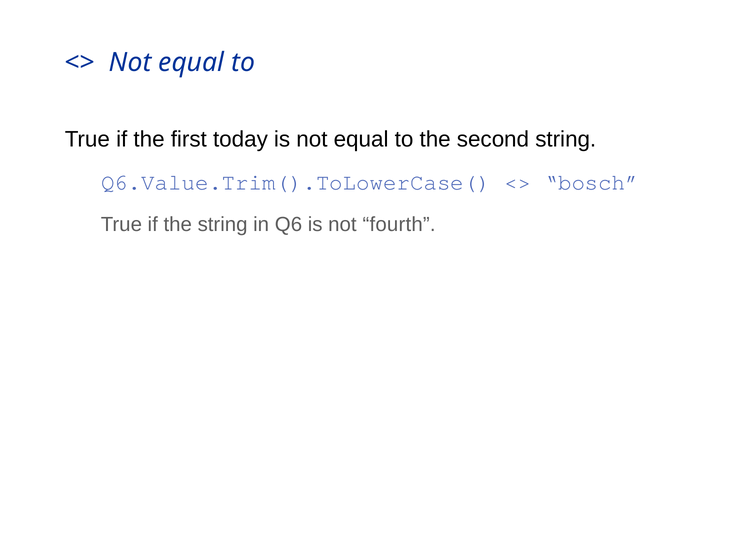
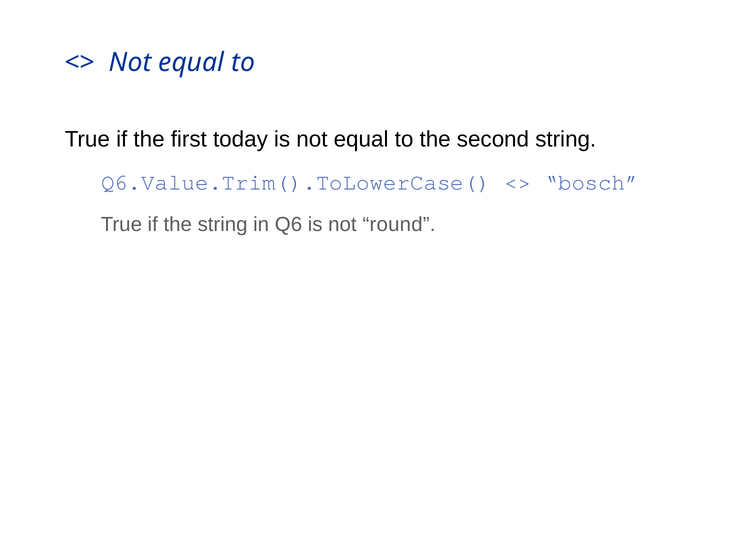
fourth: fourth -> round
